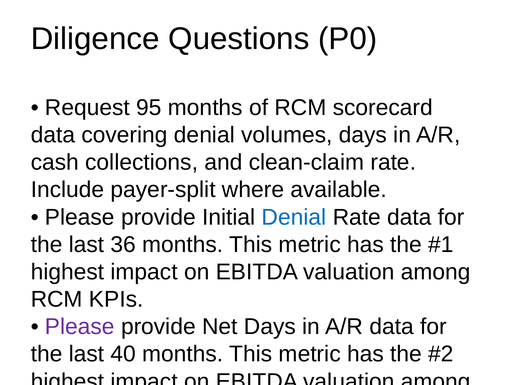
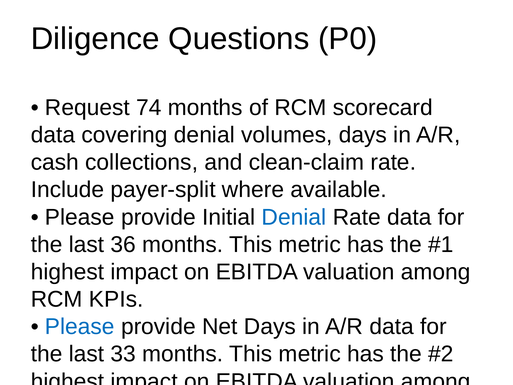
95: 95 -> 74
Please at (80, 327) colour: purple -> blue
40: 40 -> 33
